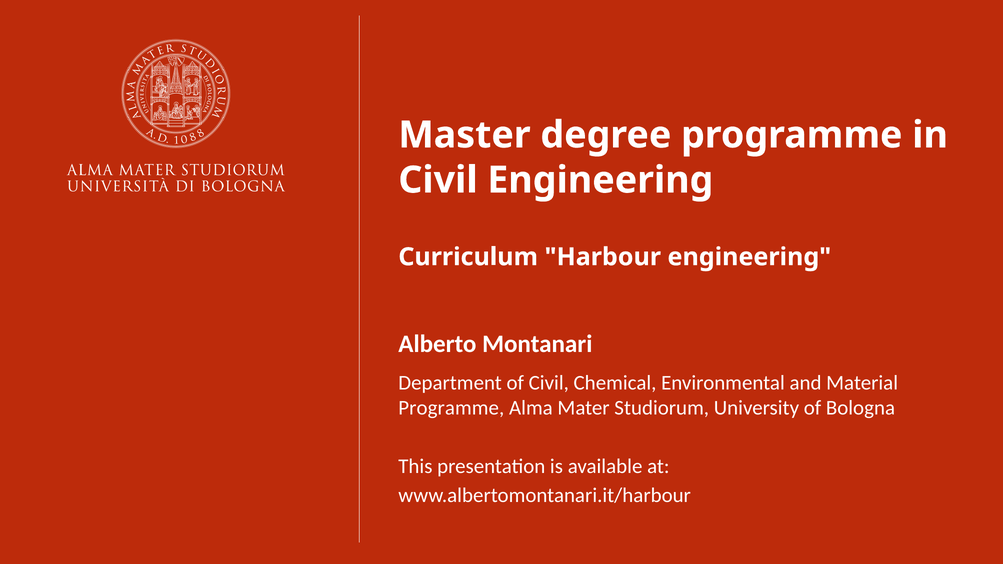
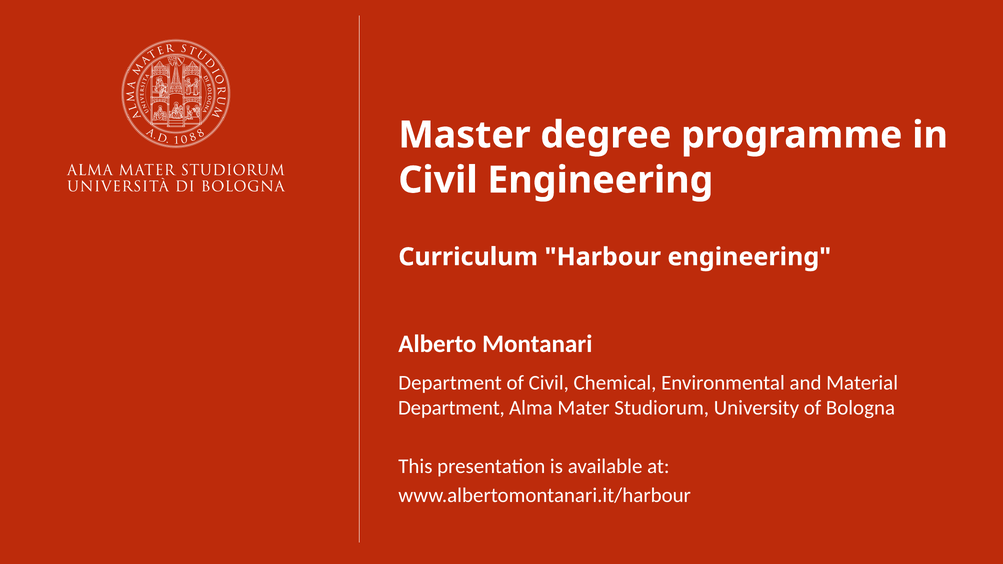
Programme at (451, 408): Programme -> Department
